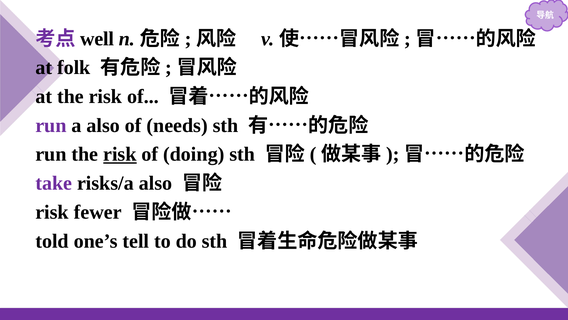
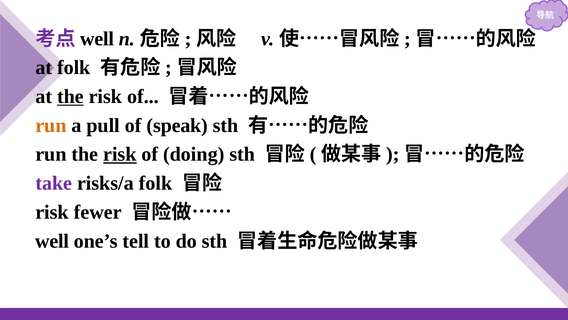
the at (70, 96) underline: none -> present
run at (51, 125) colour: purple -> orange
a also: also -> pull
needs: needs -> speak
risks/a also: also -> folk
told at (52, 241): told -> well
